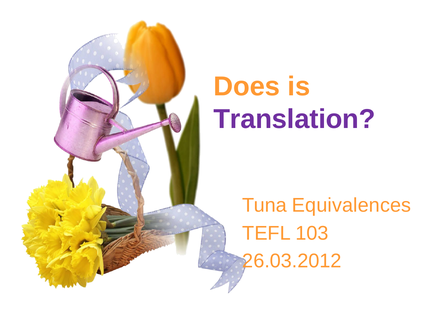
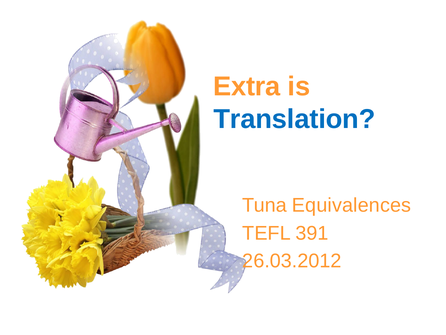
Does: Does -> Extra
Translation colour: purple -> blue
103: 103 -> 391
